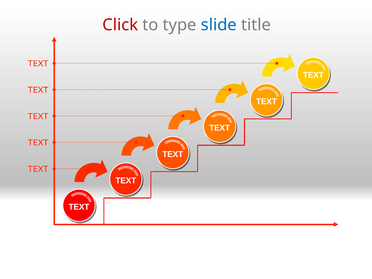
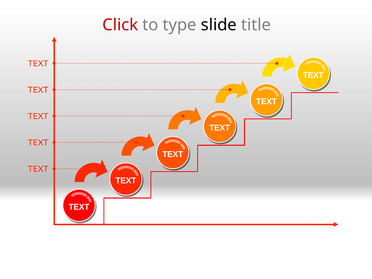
slide colour: blue -> black
